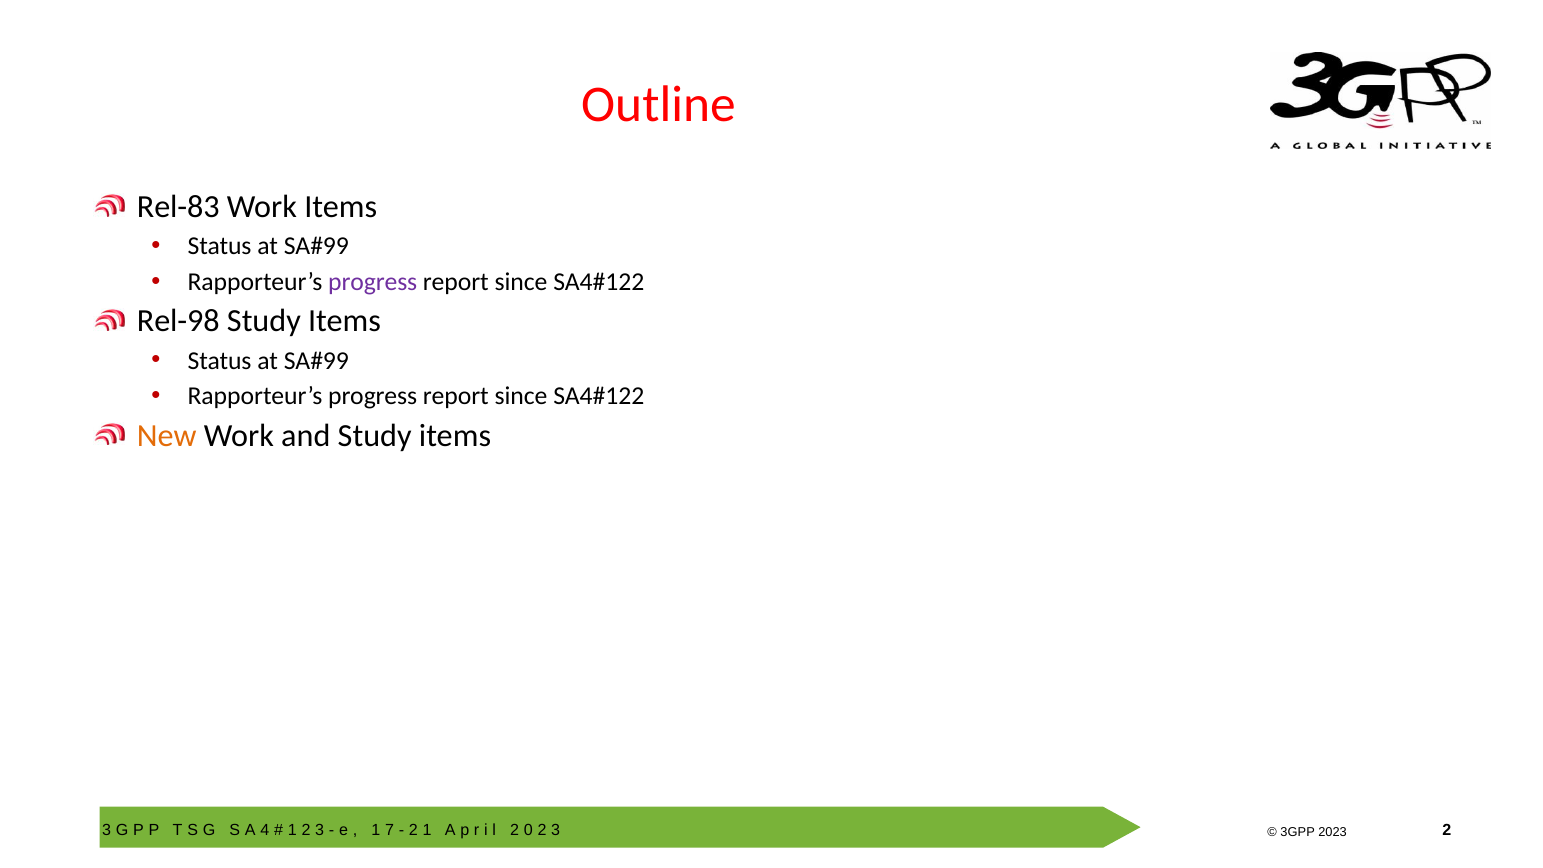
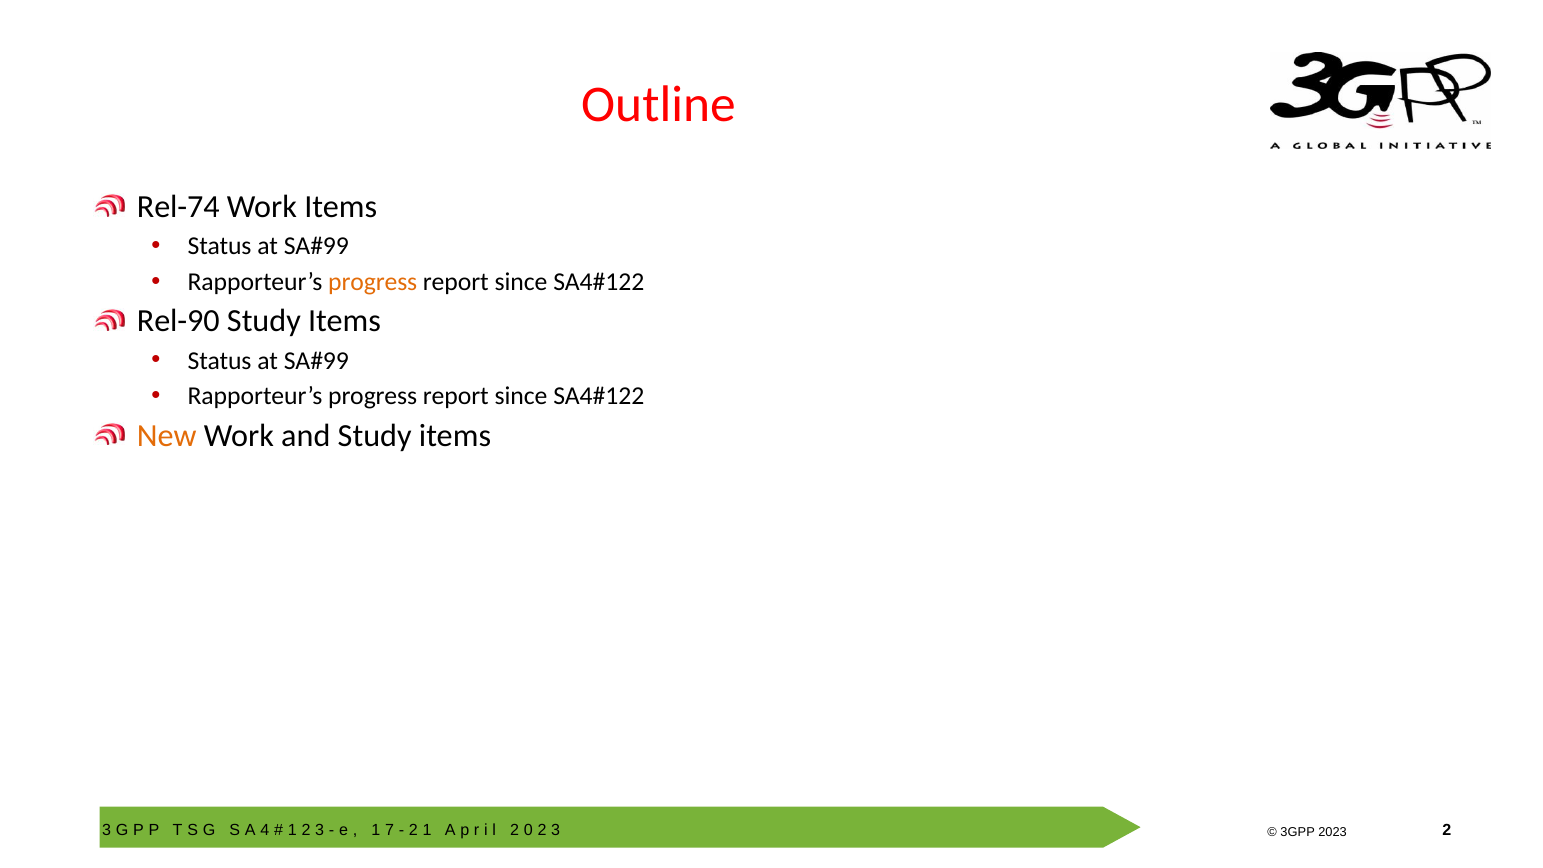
Rel-83: Rel-83 -> Rel-74
progress at (373, 282) colour: purple -> orange
Rel-98: Rel-98 -> Rel-90
